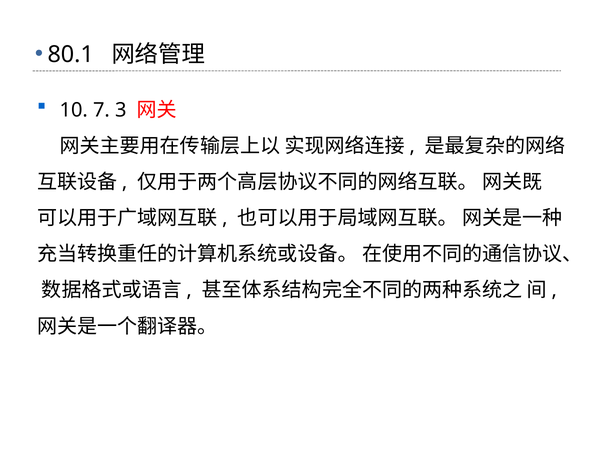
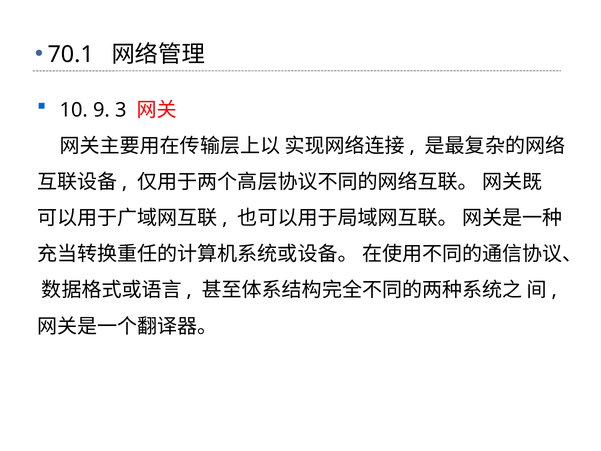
80.1: 80.1 -> 70.1
7: 7 -> 9
